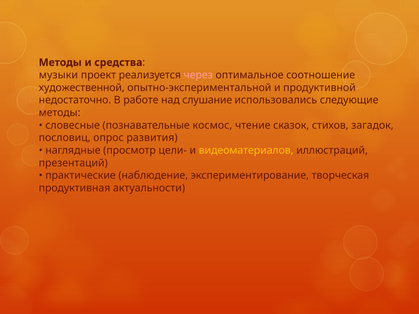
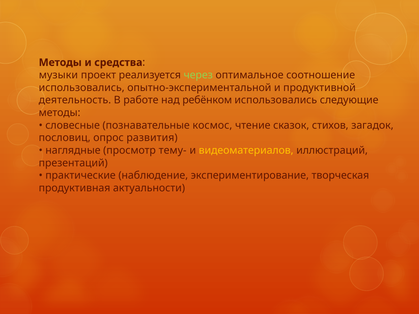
через colour: pink -> light green
художественной at (82, 88): художественной -> использовались
недостаточно: недостаточно -> деятельность
слушание: слушание -> ребёнком
цели-: цели- -> тему-
